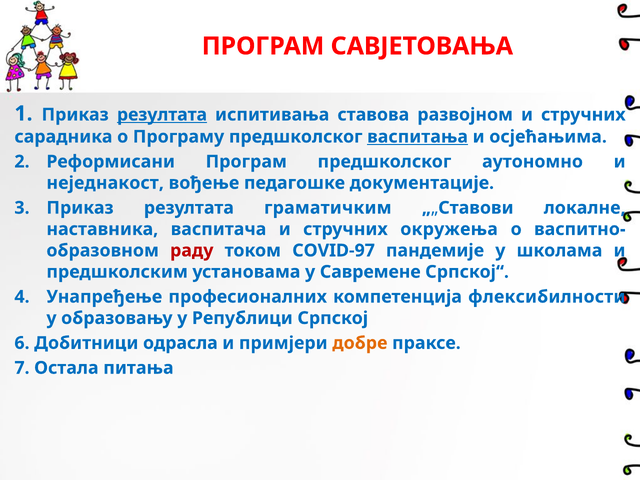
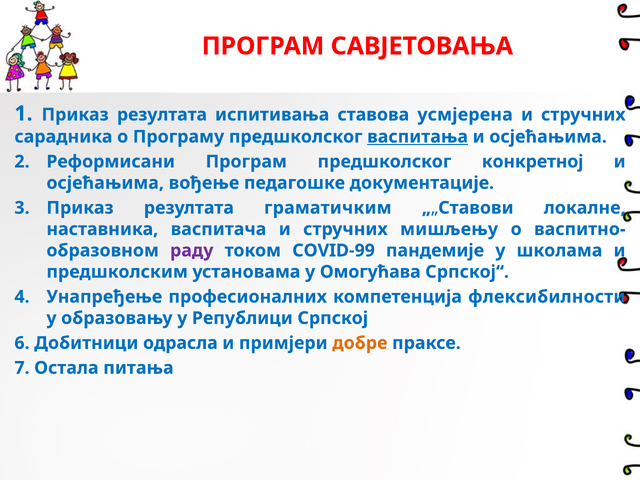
резултата at (162, 115) underline: present -> none
развојном: развојном -> усмјерена
аутономно: аутономно -> конкретној
неједнакост at (105, 183): неједнакост -> осјећањима
окружења: окружења -> мишљењу
раду colour: red -> purple
COVID-97: COVID-97 -> COVID-99
Савремене: Савремене -> Омогућава
